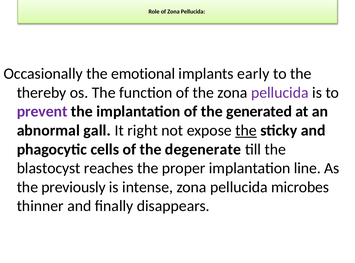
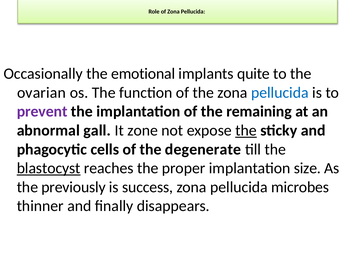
early: early -> quite
thereby: thereby -> ovarian
pellucida at (280, 93) colour: purple -> blue
generated: generated -> remaining
right: right -> zone
blastocyst underline: none -> present
line: line -> size
intense: intense -> success
